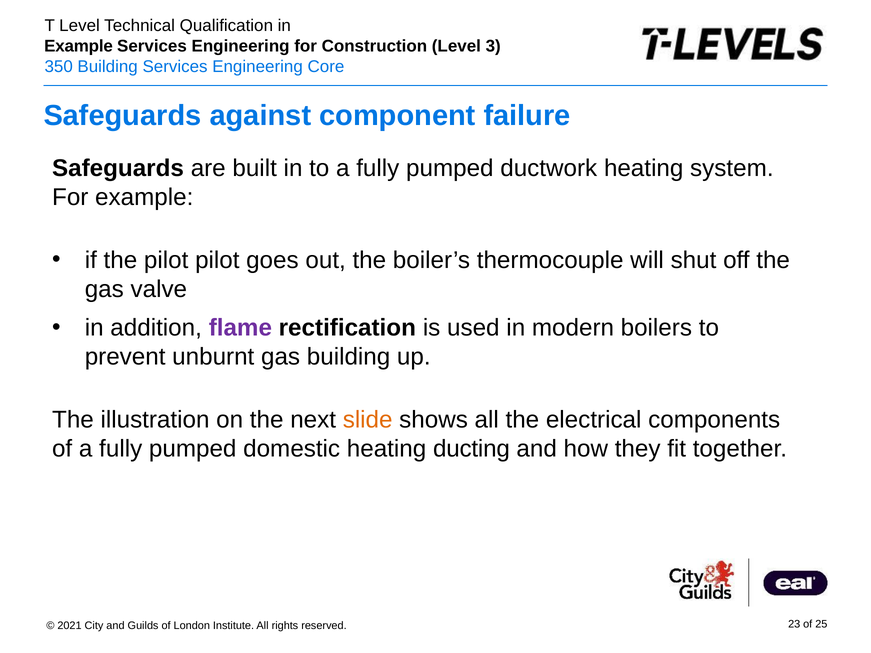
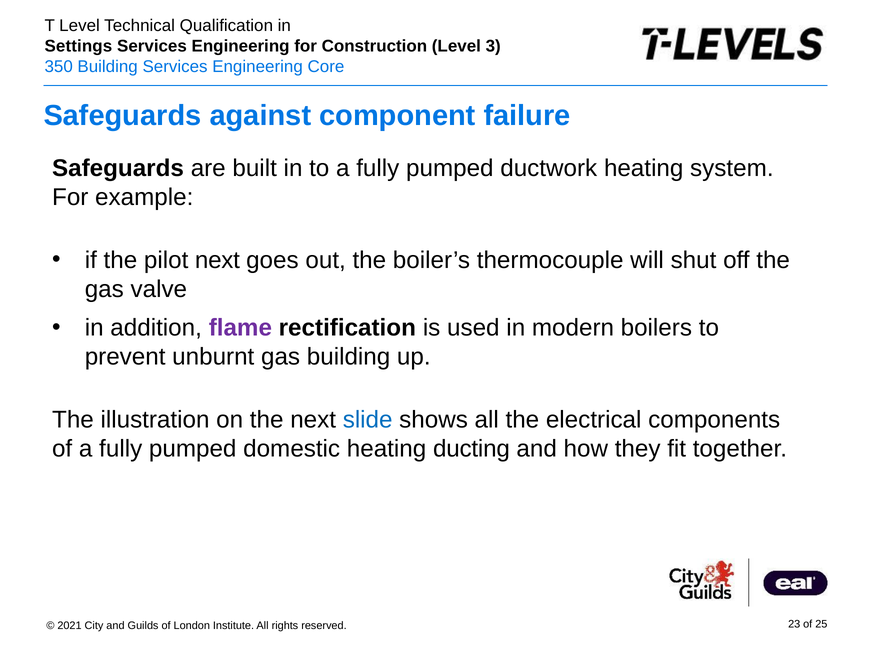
Example at (79, 46): Example -> Settings
pilot pilot: pilot -> next
slide colour: orange -> blue
